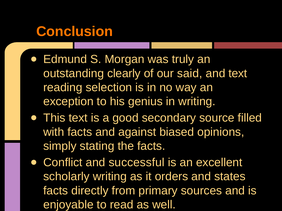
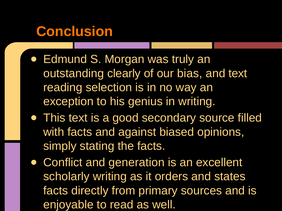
said: said -> bias
successful: successful -> generation
